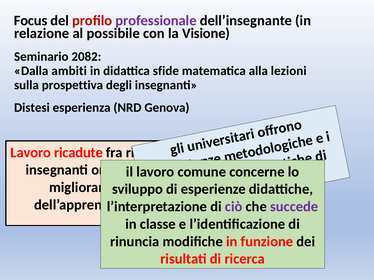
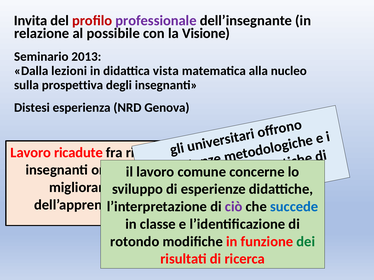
Focus: Focus -> Invita
2082: 2082 -> 2013
ambiti: ambiti -> lezioni
sfide: sfide -> vista
lezioni: lezioni -> nucleo
succede colour: purple -> blue
rinuncia: rinuncia -> rotondo
dei colour: black -> green
